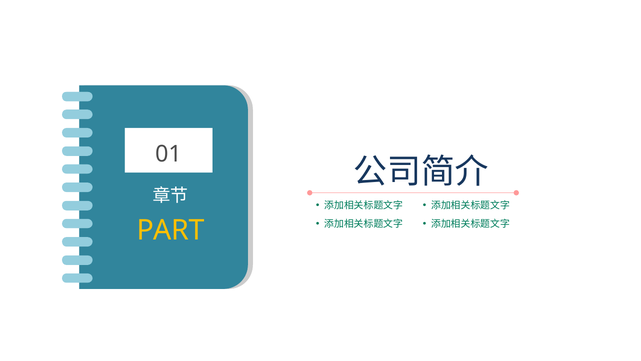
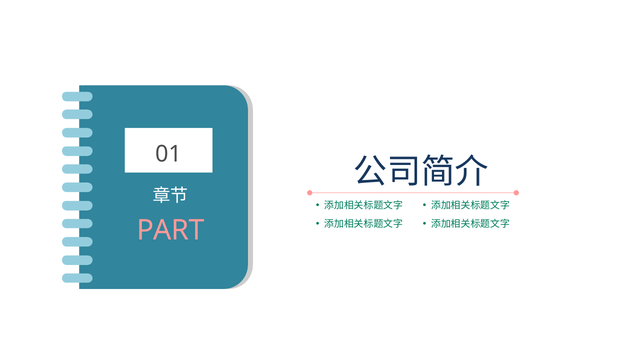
PART colour: yellow -> pink
